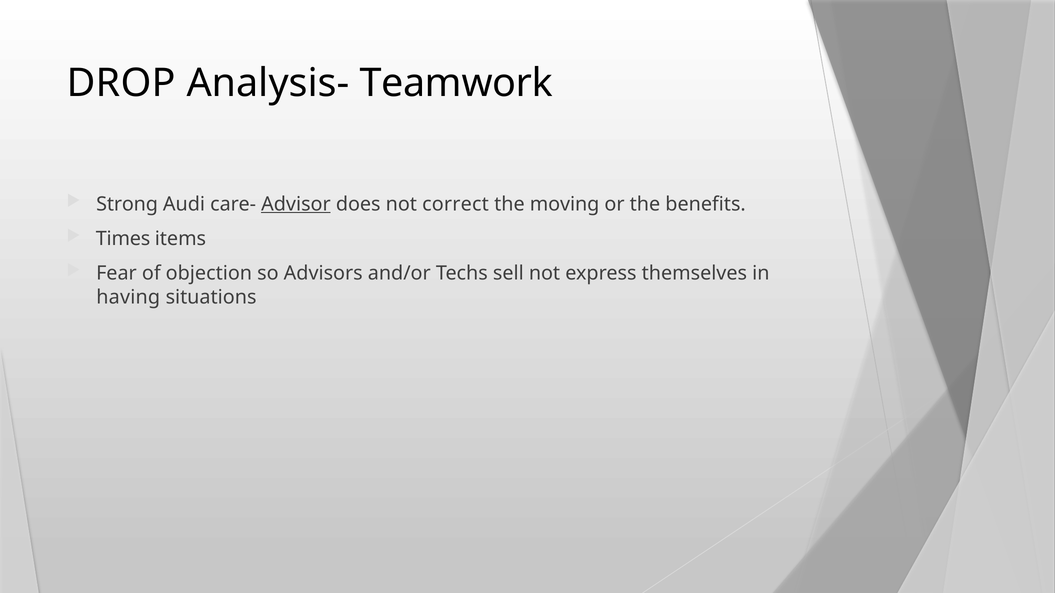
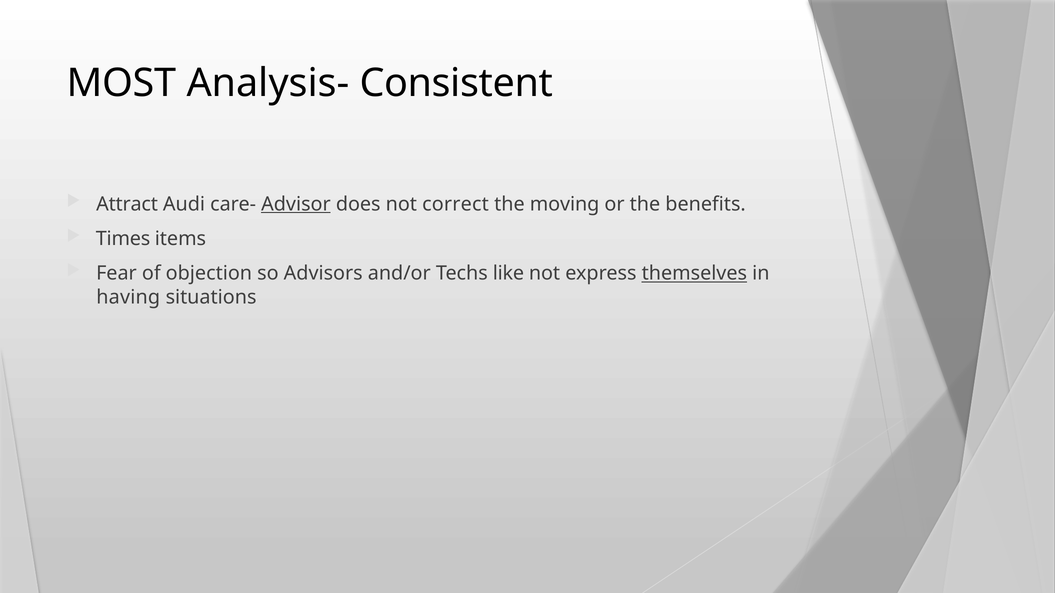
DROP: DROP -> MOST
Teamwork: Teamwork -> Consistent
Strong: Strong -> Attract
sell: sell -> like
themselves underline: none -> present
